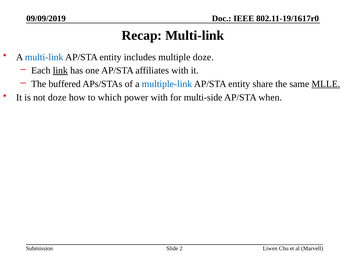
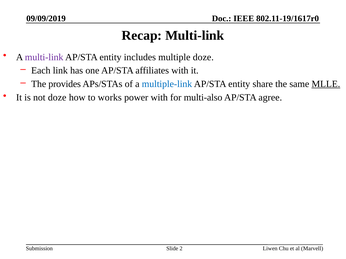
multi-link at (44, 57) colour: blue -> purple
link underline: present -> none
buffered: buffered -> provides
which: which -> works
multi-side: multi-side -> multi-also
when: when -> agree
